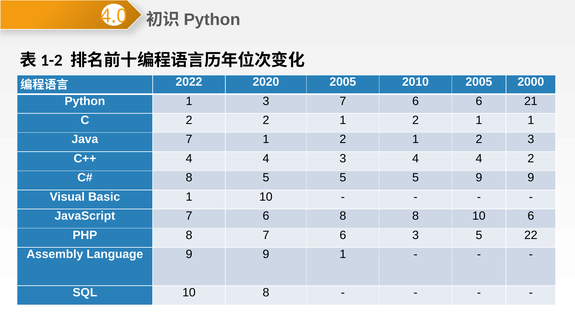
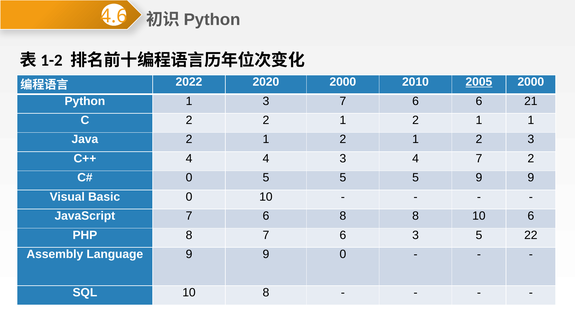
4.0: 4.0 -> 4.6
2020 2005: 2005 -> 2000
2005 at (479, 82) underline: none -> present
Java 7: 7 -> 2
3 4 4: 4 -> 7
8 at (189, 178): 8 -> 0
Basic 1: 1 -> 0
9 1: 1 -> 0
